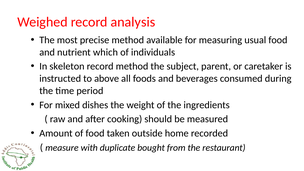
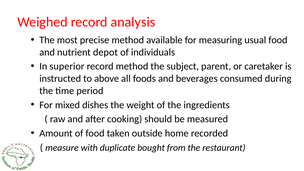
which: which -> depot
skeleton: skeleton -> superior
